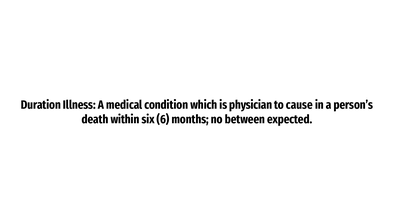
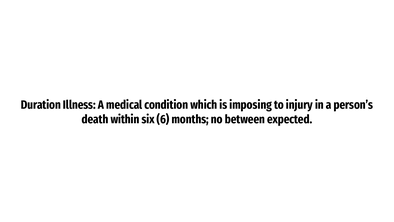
physician: physician -> imposing
cause: cause -> injury
